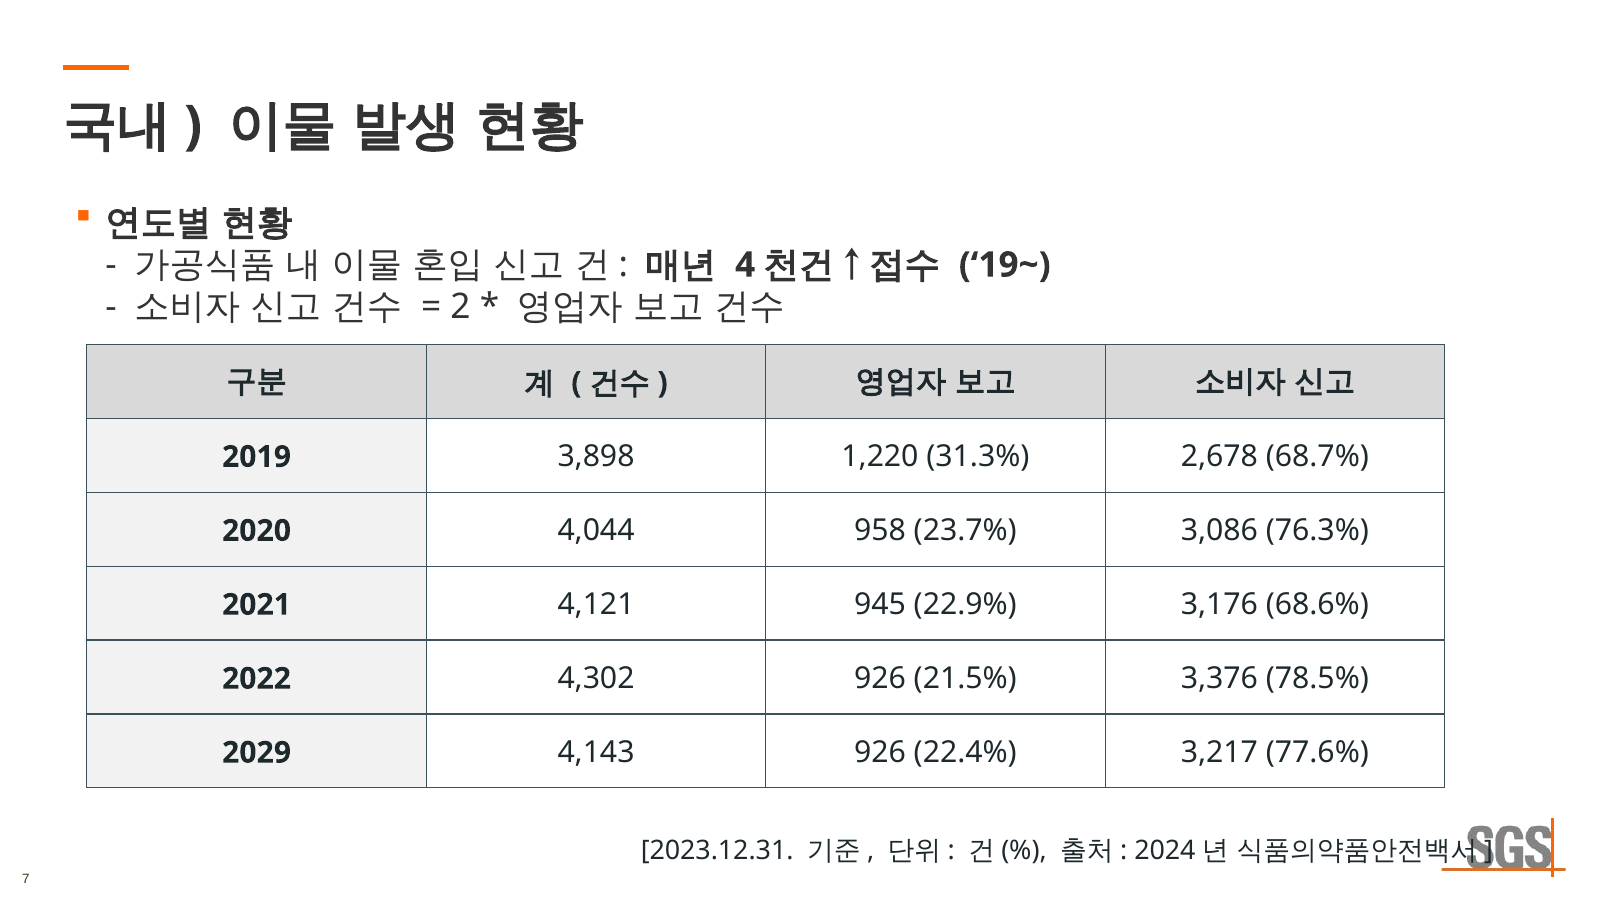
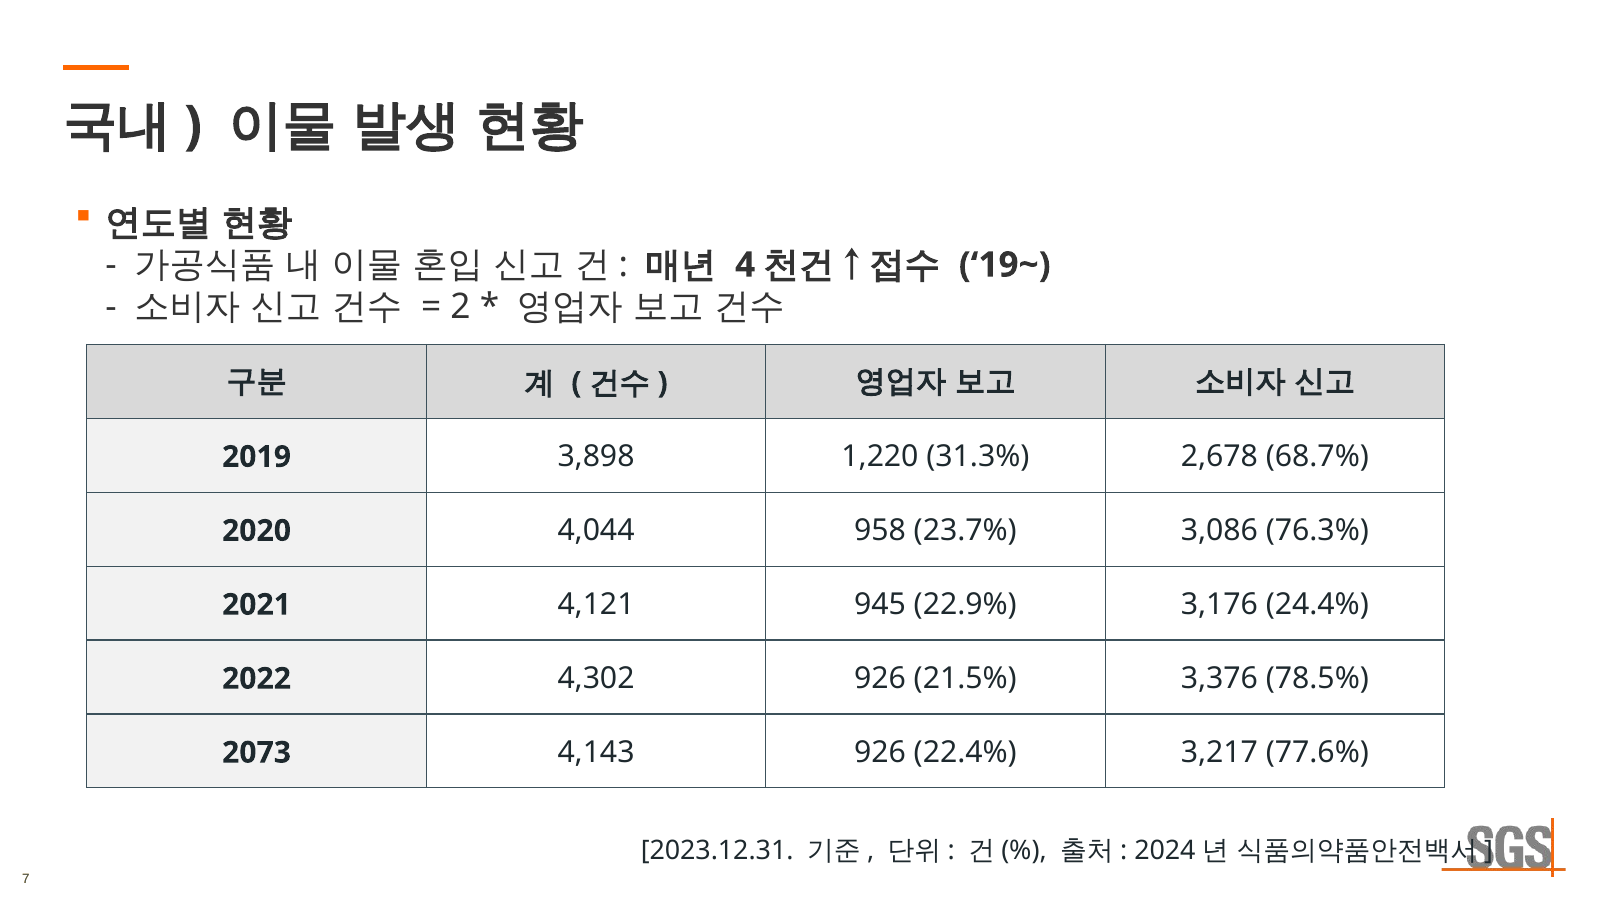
68.6%: 68.6% -> 24.4%
2029: 2029 -> 2073
